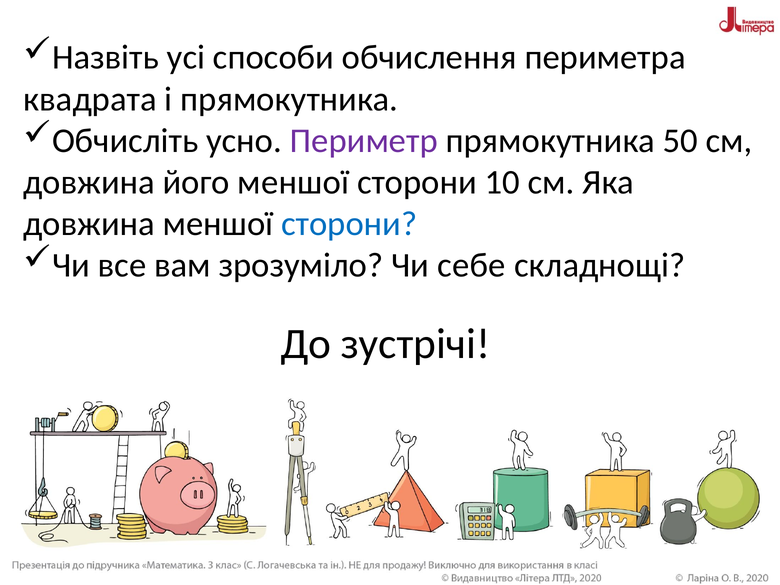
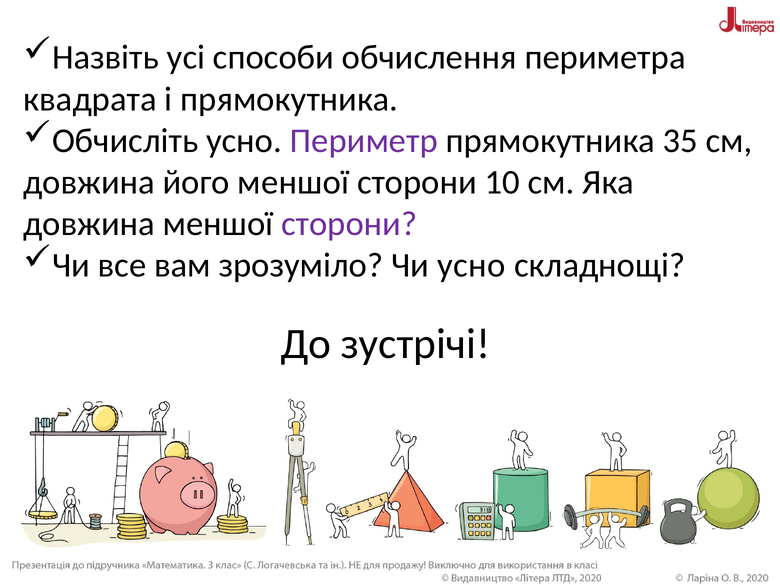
50: 50 -> 35
сторони at (349, 224) colour: blue -> purple
Чи себе: себе -> усно
